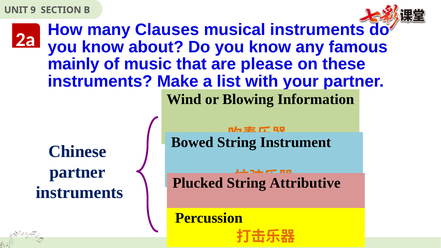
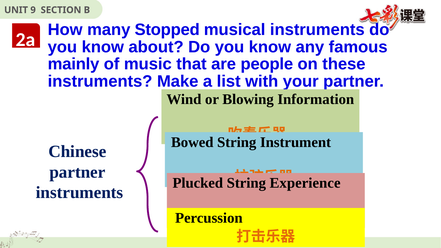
Clauses: Clauses -> Stopped
please: please -> people
Attributive: Attributive -> Experience
